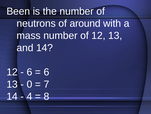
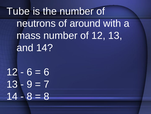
Been: Been -> Tube
0: 0 -> 9
4 at (29, 96): 4 -> 8
